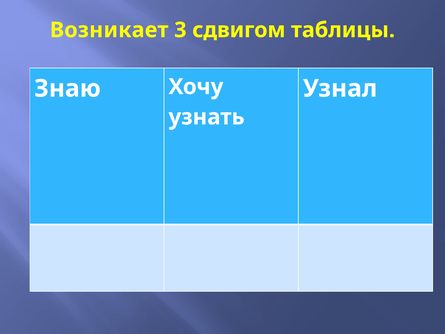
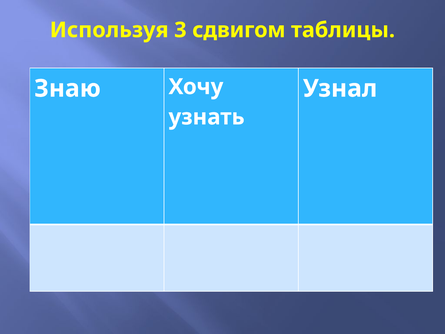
Возникает: Возникает -> Используя
